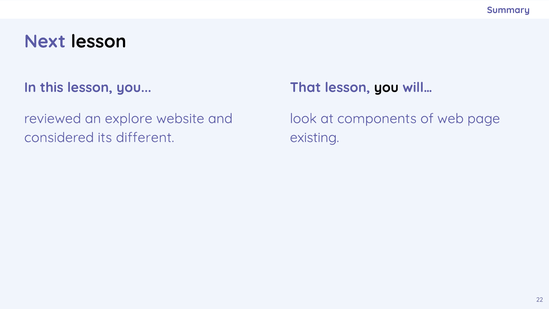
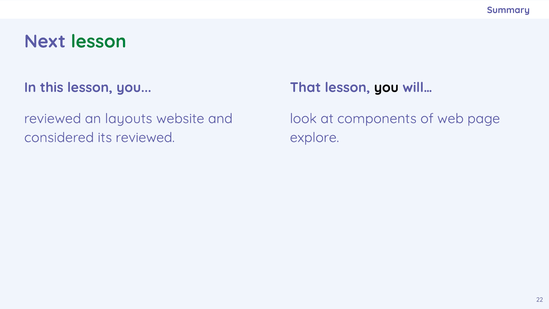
lesson at (99, 41) colour: black -> green
explore: explore -> layouts
its different: different -> reviewed
existing: existing -> explore
